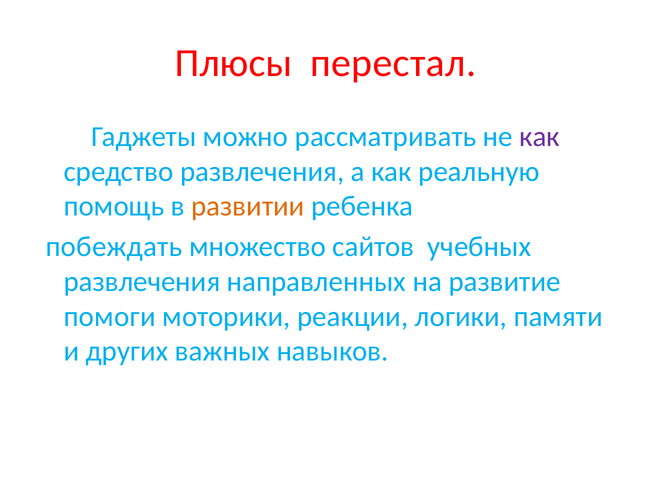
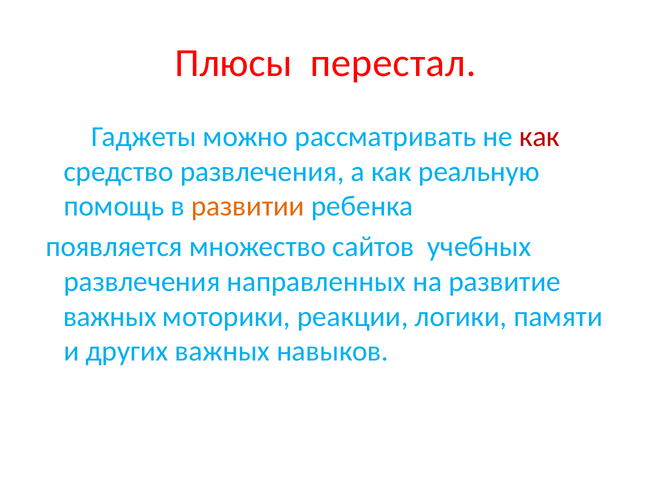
как at (540, 137) colour: purple -> red
побеждать: побеждать -> появляется
помоги at (110, 316): помоги -> важных
